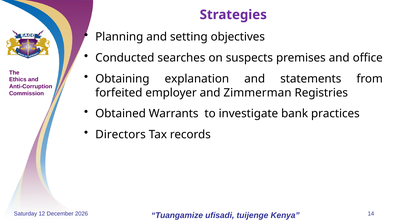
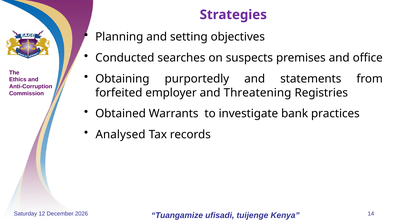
explanation: explanation -> purportedly
Zimmerman: Zimmerman -> Threatening
Directors: Directors -> Analysed
